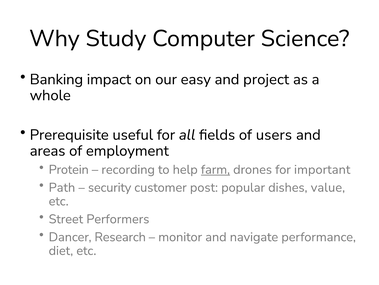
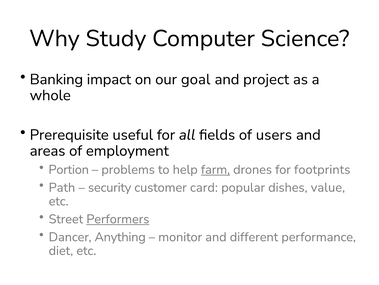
easy: easy -> goal
Protein: Protein -> Portion
recording: recording -> problems
important: important -> footprints
post: post -> card
Performers underline: none -> present
Research: Research -> Anything
navigate: navigate -> different
